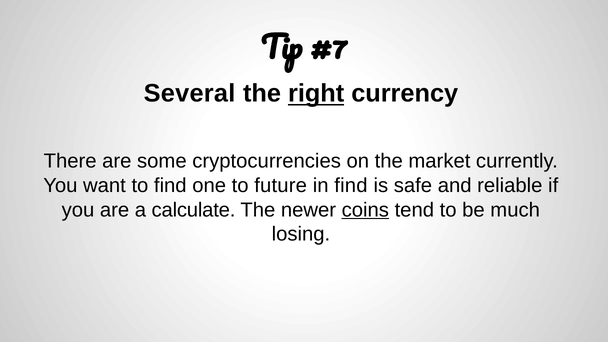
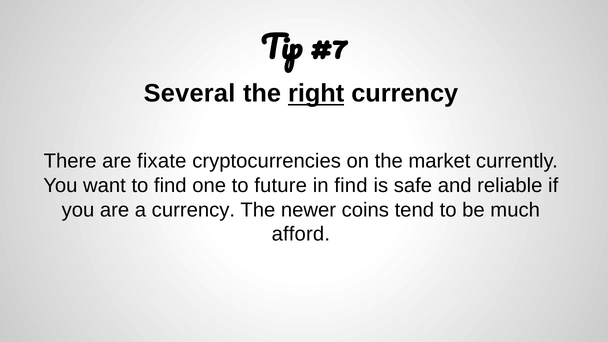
some: some -> fixate
a calculate: calculate -> currency
coins underline: present -> none
losing: losing -> afford
